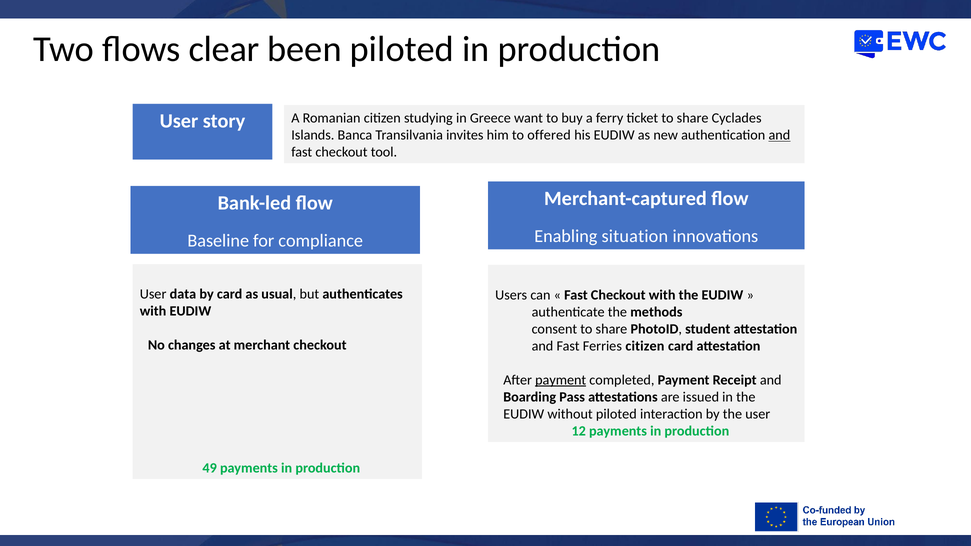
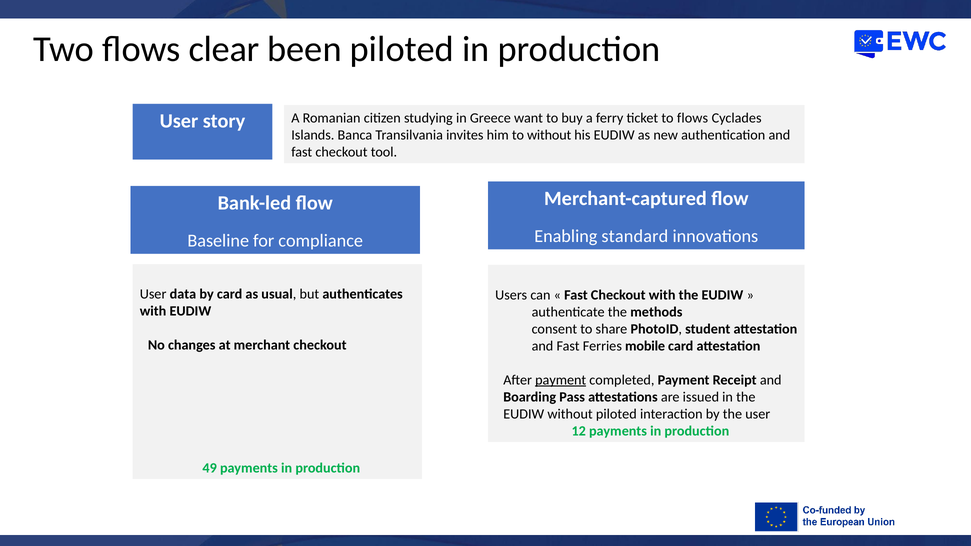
ticket to share: share -> flows
to offered: offered -> without
and at (779, 135) underline: present -> none
situation: situation -> standard
Ferries citizen: citizen -> mobile
